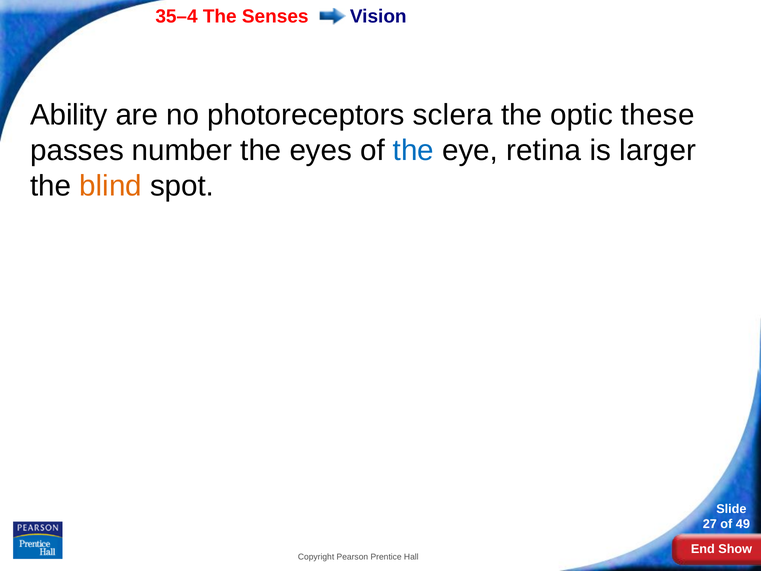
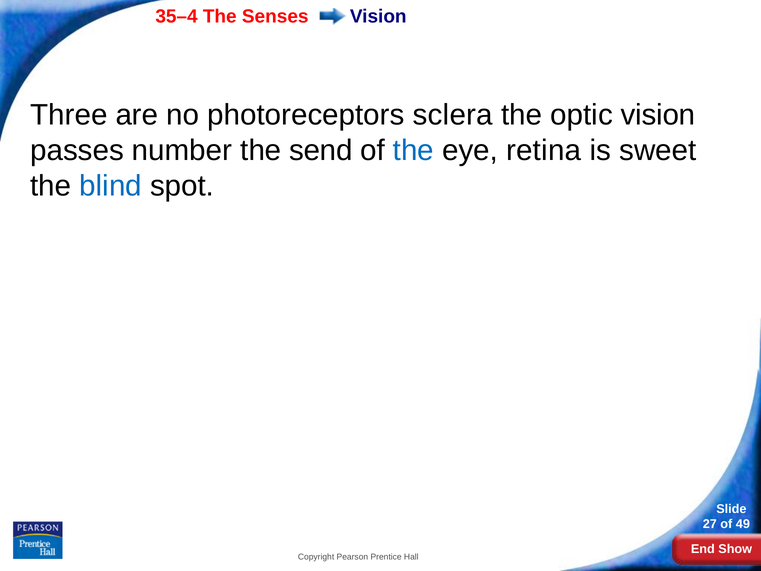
Ability: Ability -> Three
optic these: these -> vision
eyes: eyes -> send
larger: larger -> sweet
blind colour: orange -> blue
